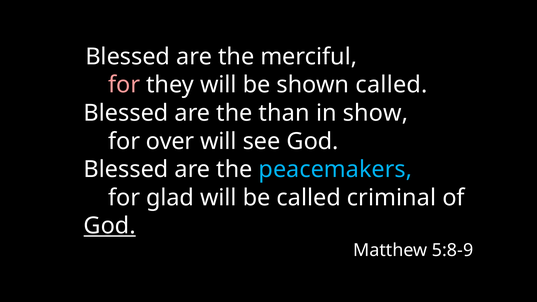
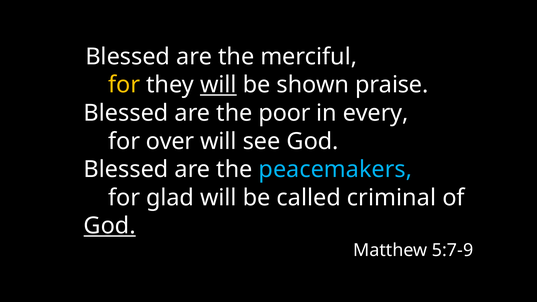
for at (124, 85) colour: pink -> yellow
will at (218, 85) underline: none -> present
shown called: called -> praise
than: than -> poor
show: show -> every
5:8-9: 5:8-9 -> 5:7-9
